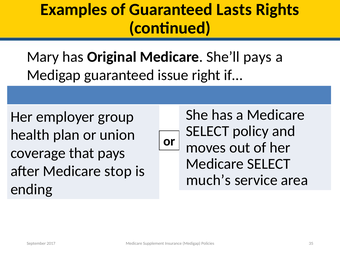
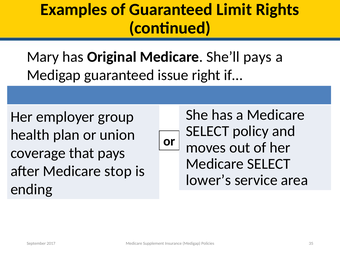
Lasts: Lasts -> Limit
much’s: much’s -> lower’s
